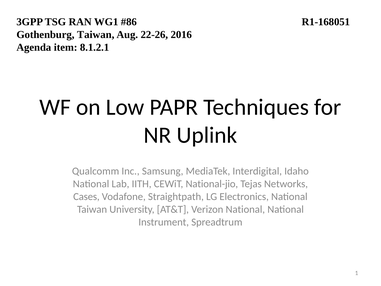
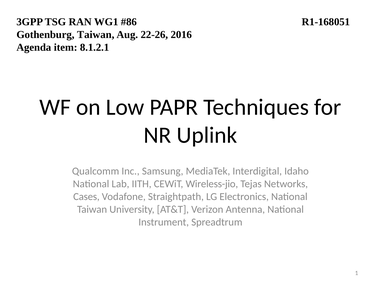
National-jio: National-jio -> Wireless-jio
Verizon National: National -> Antenna
